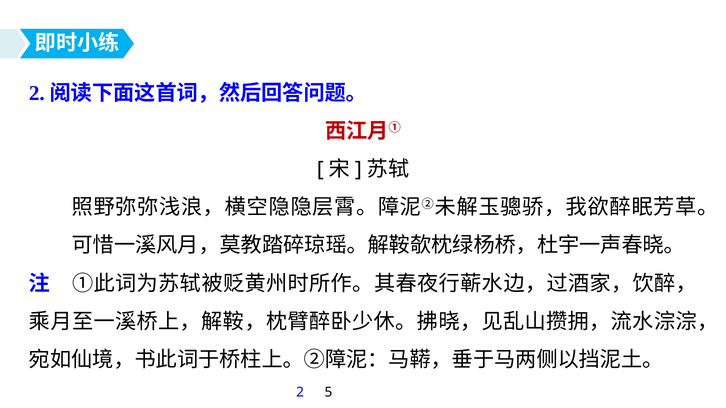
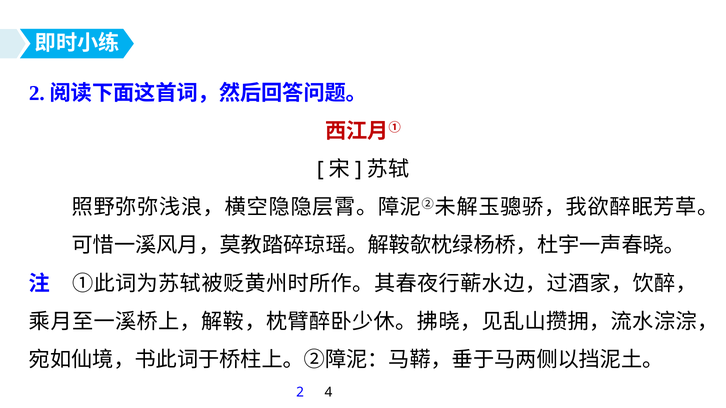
5: 5 -> 4
